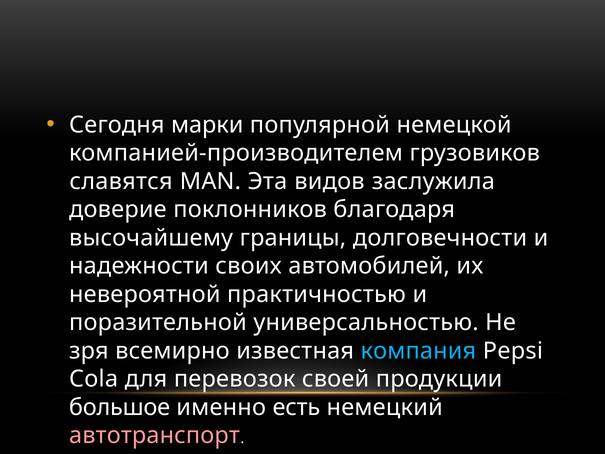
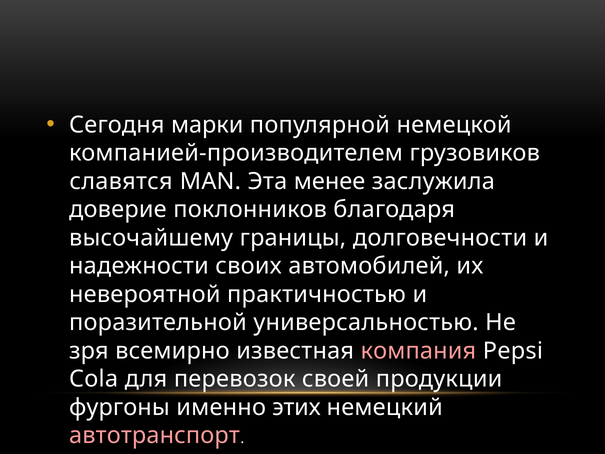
видов: видов -> менее
компания colour: light blue -> pink
большое: большое -> фургоны
есть: есть -> этих
